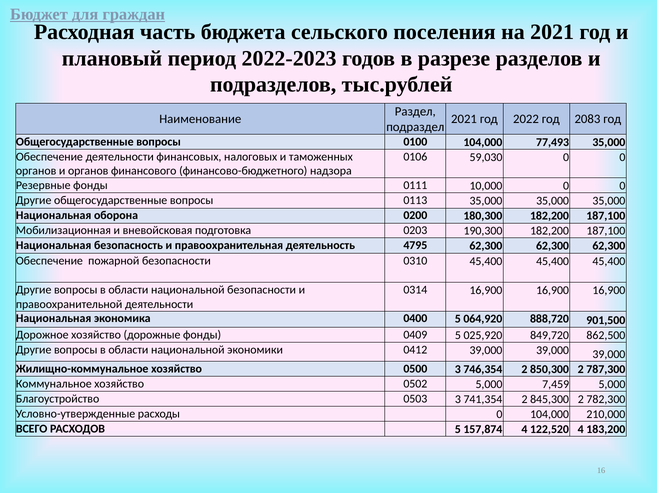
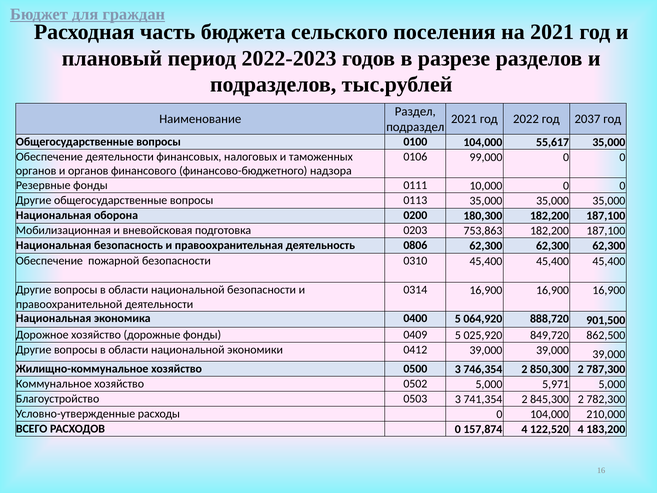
2083: 2083 -> 2037
77,493: 77,493 -> 55,617
59,030: 59,030 -> 99,000
190,300: 190,300 -> 753,863
4795: 4795 -> 0806
7,459: 7,459 -> 5,971
РАСХОДОВ 5: 5 -> 0
